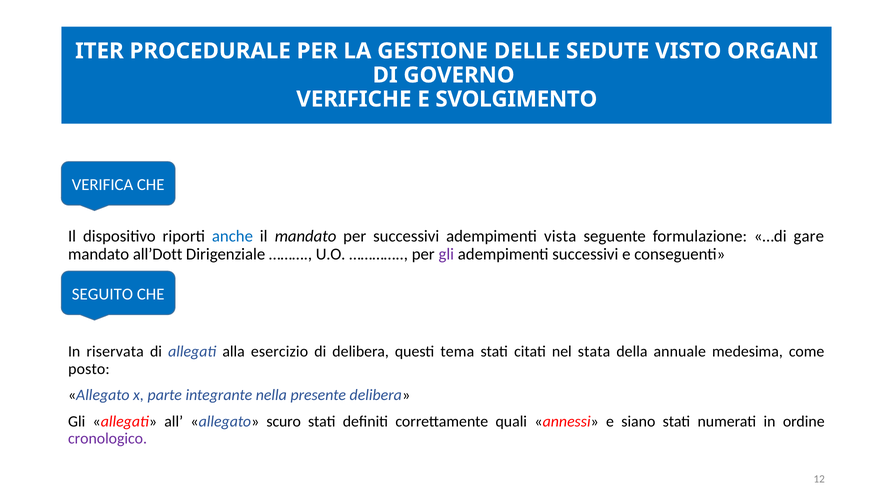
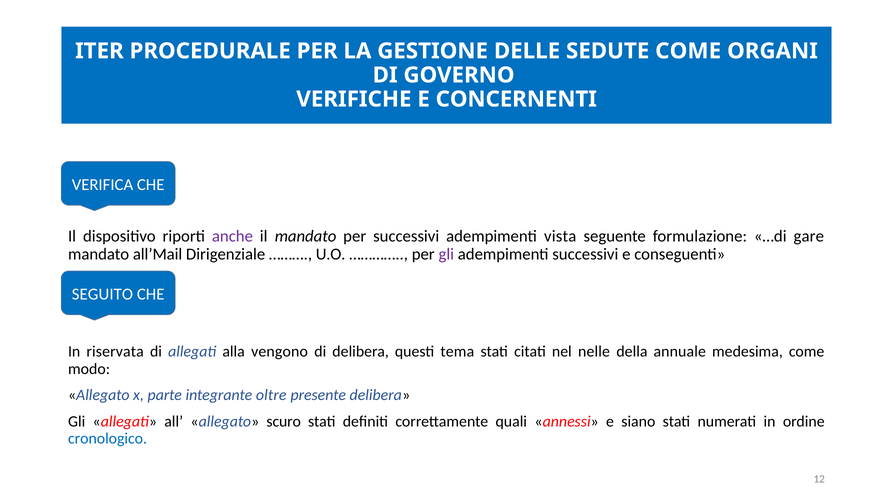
SEDUTE VISTO: VISTO -> COME
SVOLGIMENTO: SVOLGIMENTO -> CONCERNENTI
anche colour: blue -> purple
all’Dott: all’Dott -> all’Mail
esercizio: esercizio -> vengono
stata: stata -> nelle
posto: posto -> modo
nella: nella -> oltre
cronologico colour: purple -> blue
